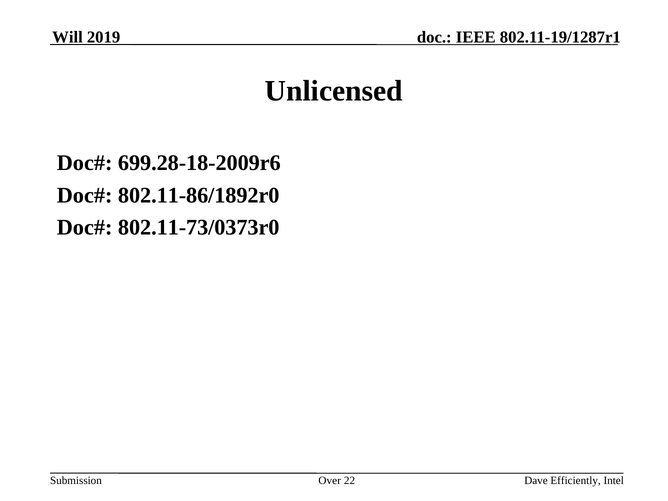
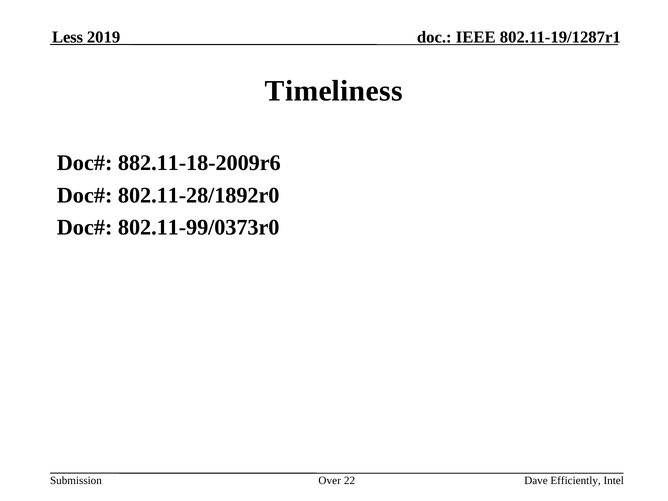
Will: Will -> Less
Unlicensed: Unlicensed -> Timeliness
699.28-18-2009r6: 699.28-18-2009r6 -> 882.11-18-2009r6
802.11-86/1892r0: 802.11-86/1892r0 -> 802.11-28/1892r0
802.11-73/0373r0: 802.11-73/0373r0 -> 802.11-99/0373r0
